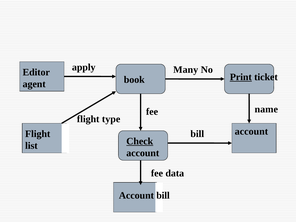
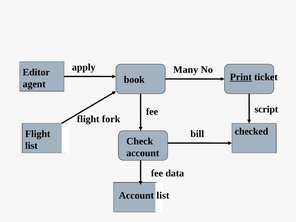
name: name -> script
type: type -> fork
account at (251, 131): account -> checked
Check underline: present -> none
Account bill: bill -> list
